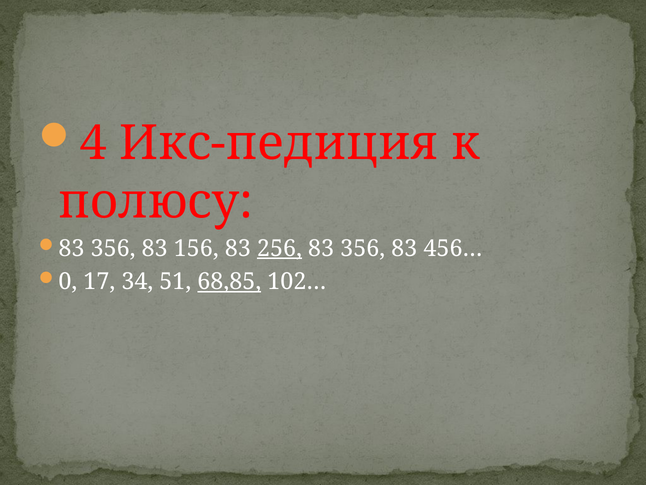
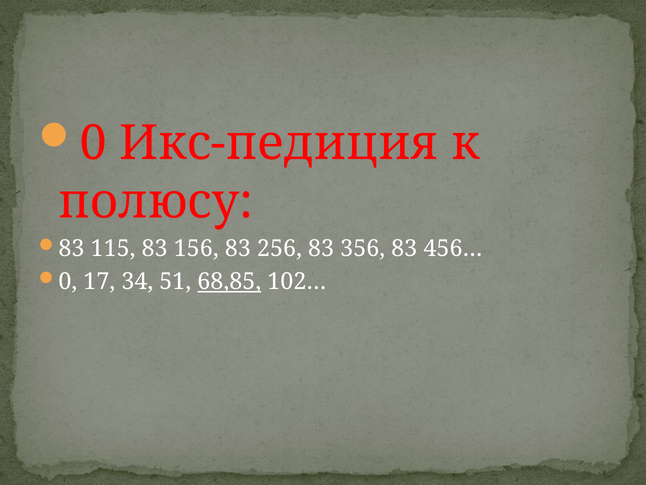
4 at (93, 143): 4 -> 0
356 at (113, 248): 356 -> 115
256 underline: present -> none
